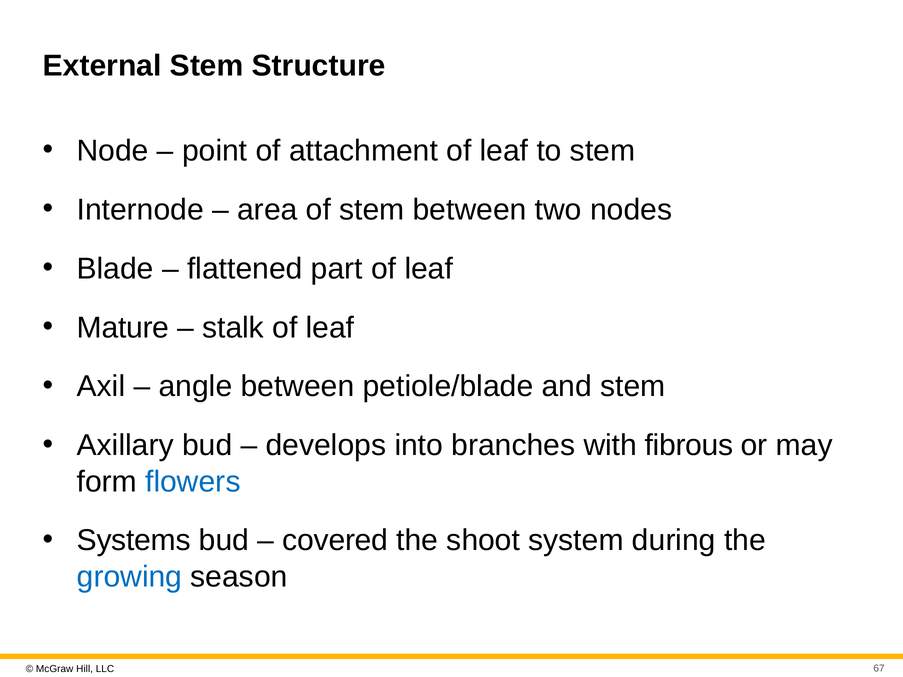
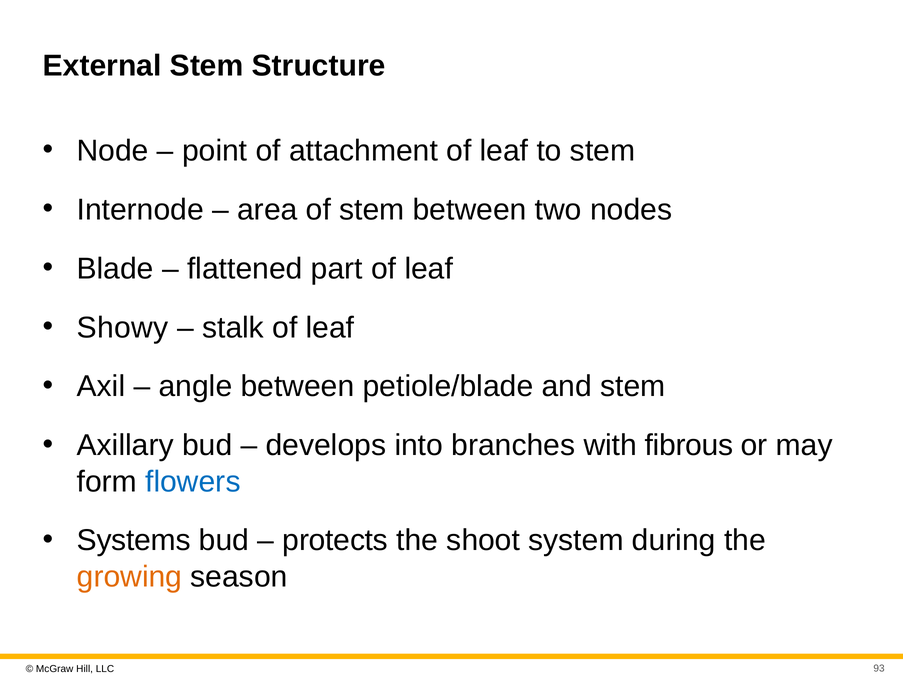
Mature: Mature -> Showy
covered: covered -> protects
growing colour: blue -> orange
67: 67 -> 93
